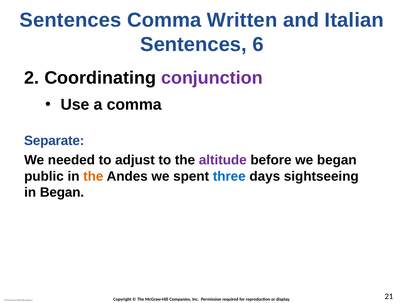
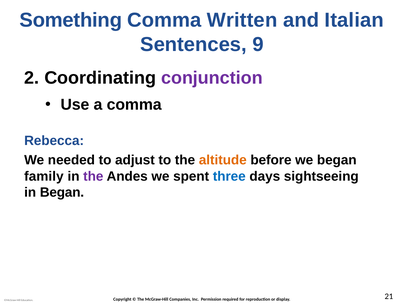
Sentences at (71, 20): Sentences -> Something
6: 6 -> 9
Separate: Separate -> Rebecca
altitude colour: purple -> orange
public: public -> family
the at (93, 176) colour: orange -> purple
